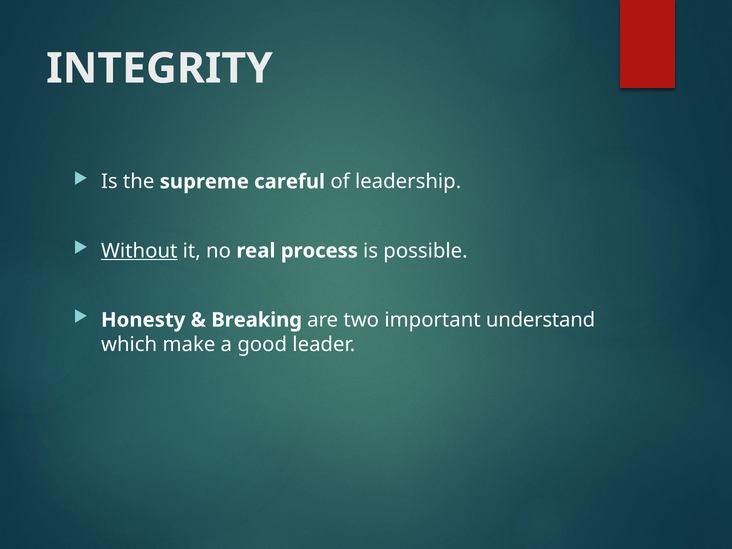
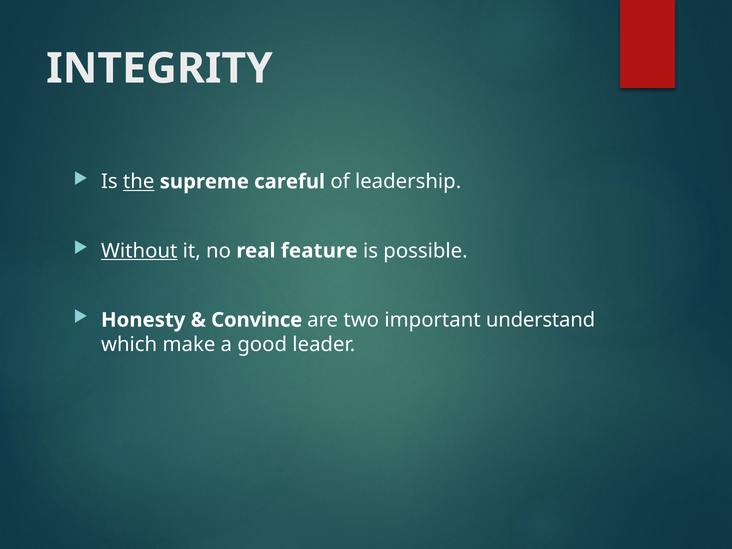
the underline: none -> present
process: process -> feature
Breaking: Breaking -> Convince
